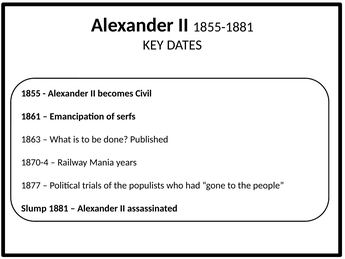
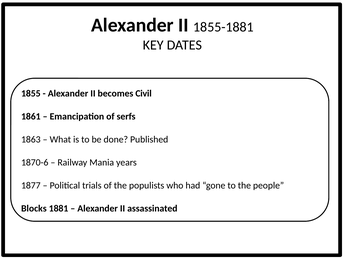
1870-4: 1870-4 -> 1870-6
Slump: Slump -> Blocks
